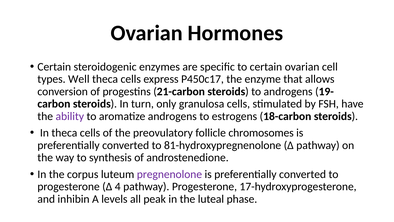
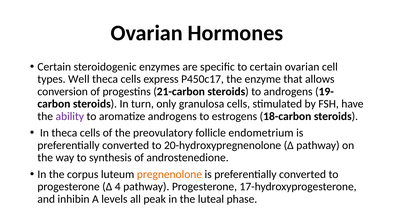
chromosomes: chromosomes -> endometrium
81-hydroxypregnenolone: 81-hydroxypregnenolone -> 20-hydroxypregnenolone
pregnenolone colour: purple -> orange
